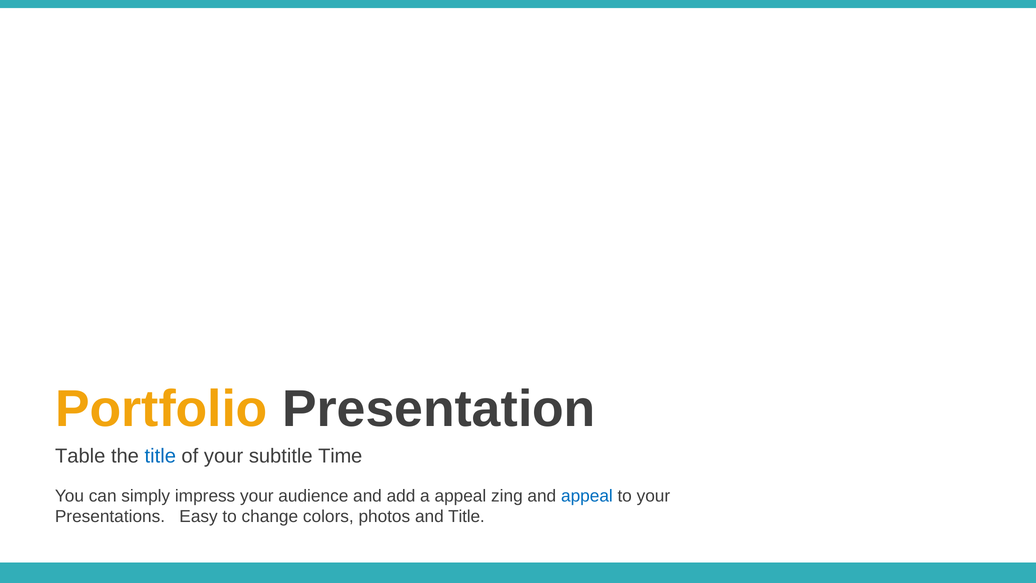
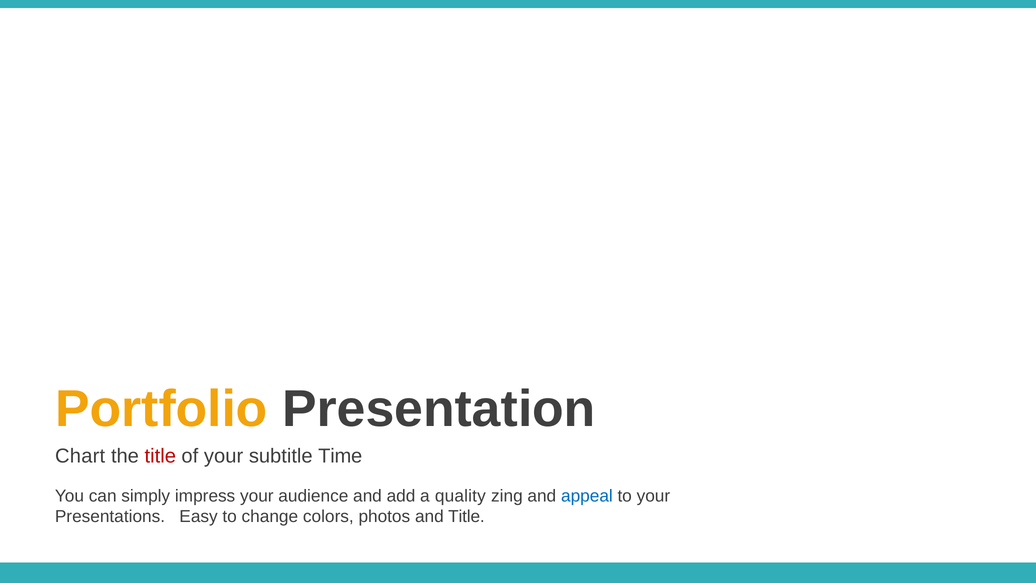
Table: Table -> Chart
title at (160, 456) colour: blue -> red
a appeal: appeal -> quality
